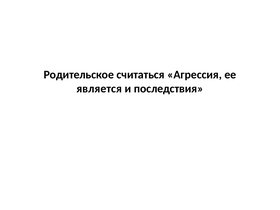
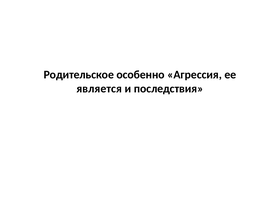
считаться: считаться -> особенно
